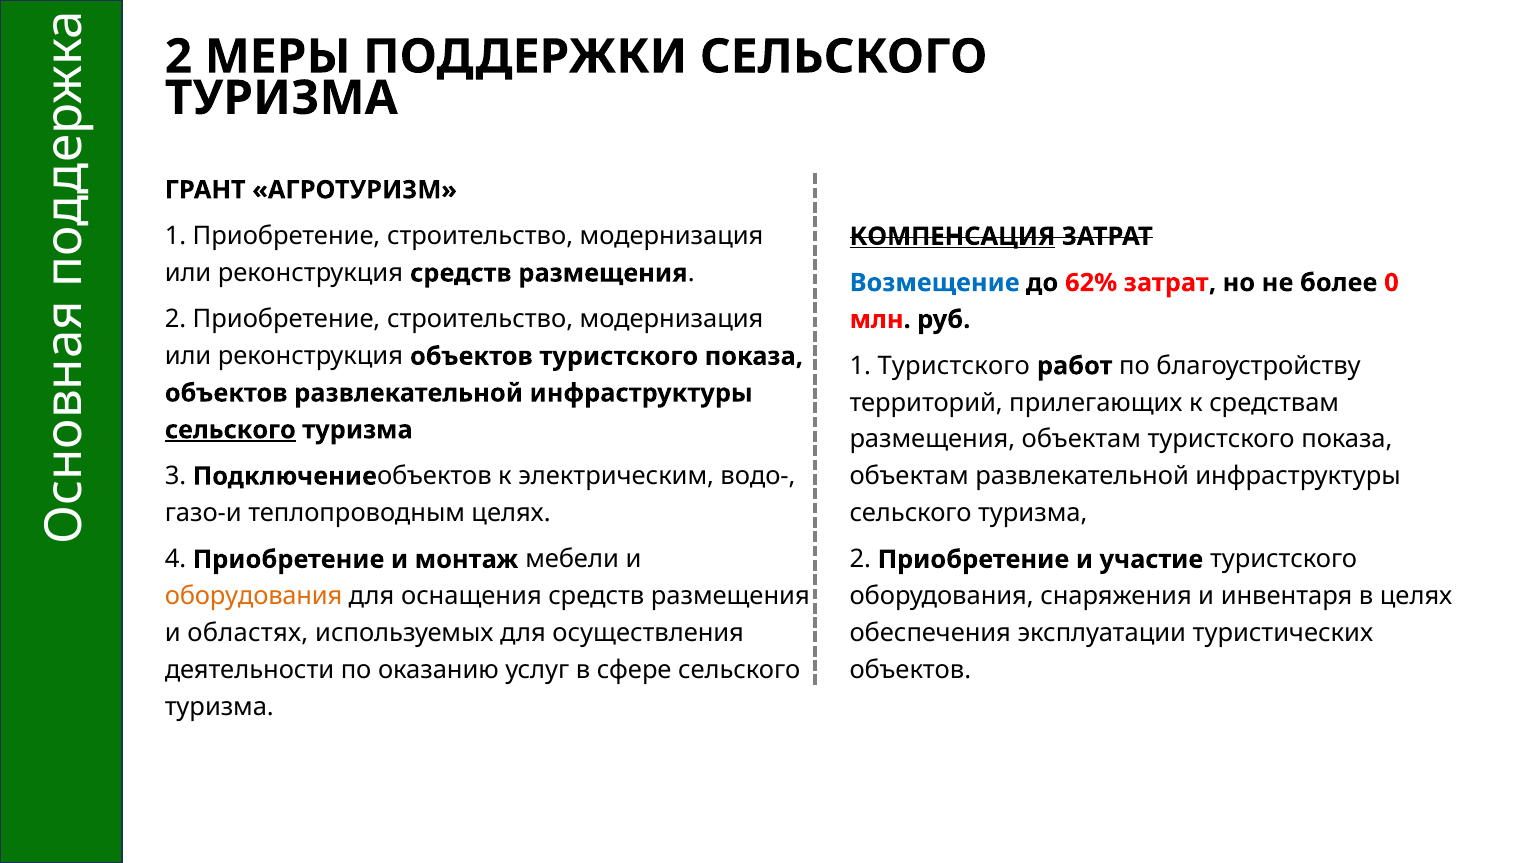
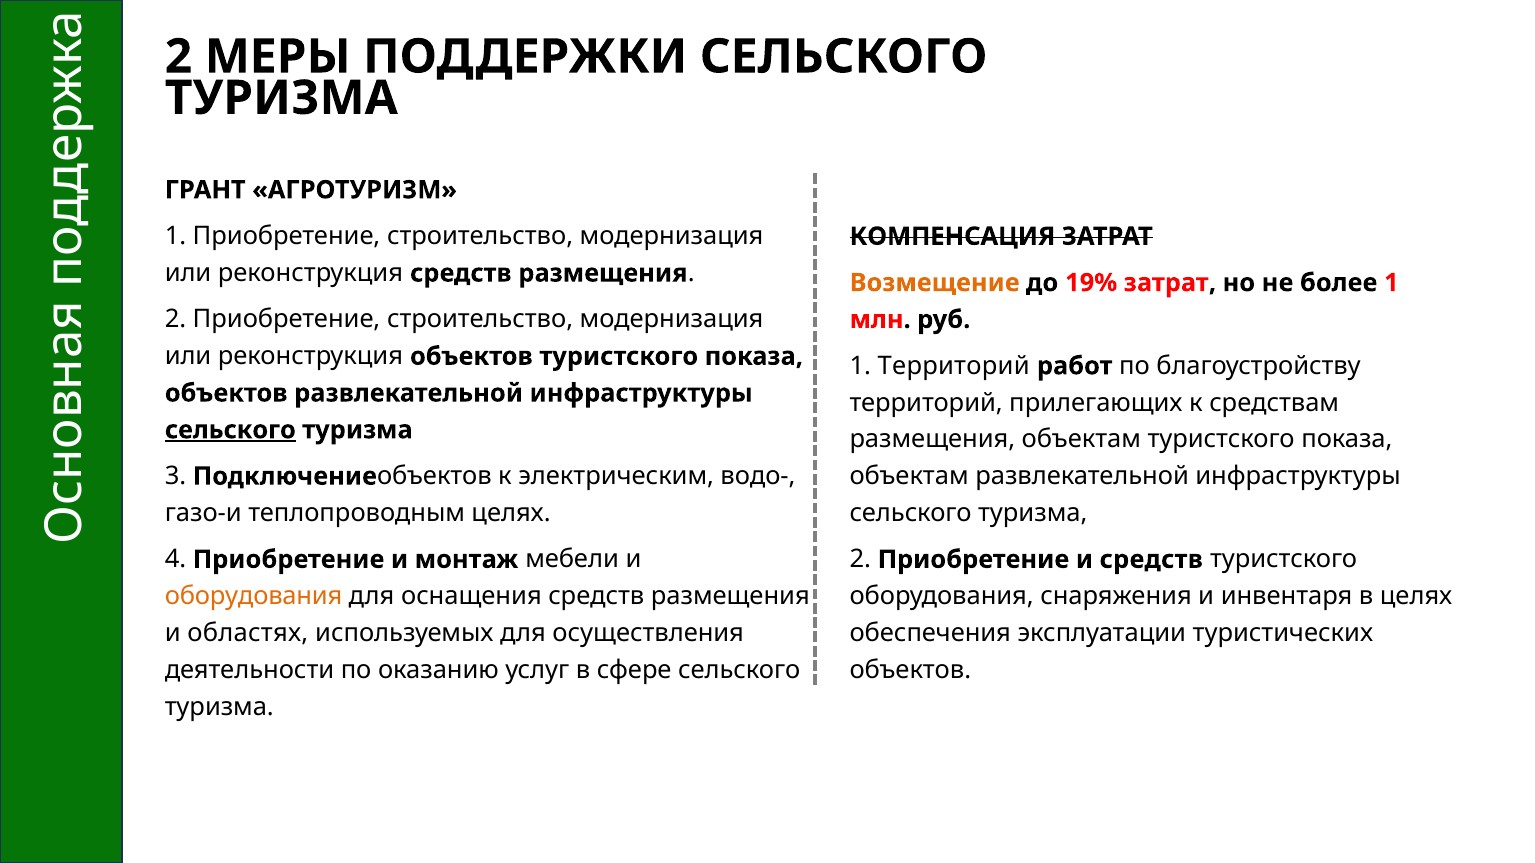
КОМПЕНСАЦИЯ underline: present -> none
Возмещение colour: blue -> orange
62%: 62% -> 19%
более 0: 0 -> 1
1 Туристского: Туристского -> Территорий
и участие: участие -> средств
